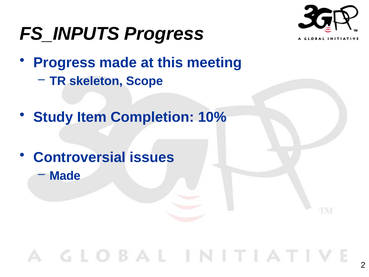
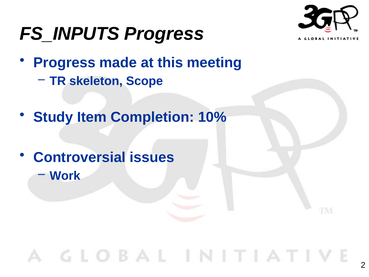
Made at (65, 176): Made -> Work
